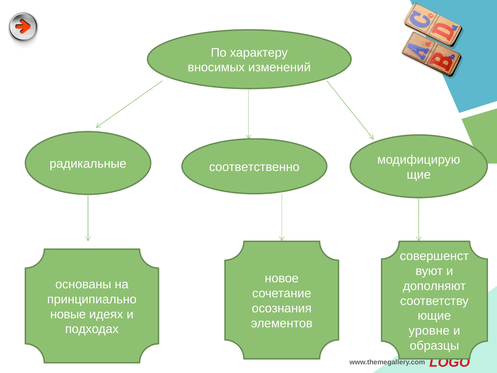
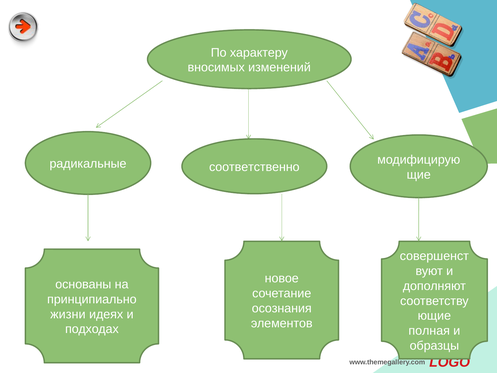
новые: новые -> жизни
уровне: уровне -> полная
